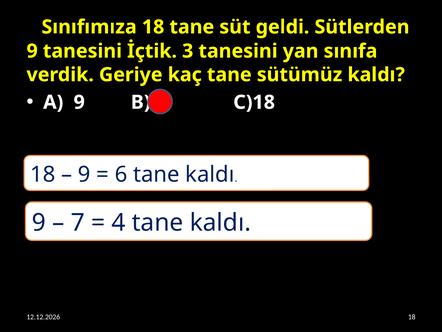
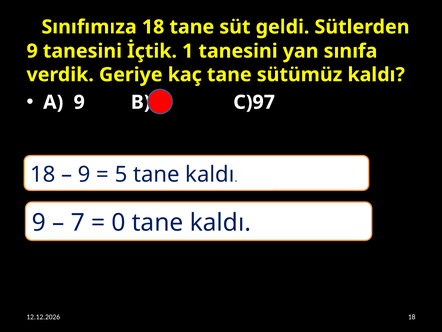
3: 3 -> 1
C)18: C)18 -> C)97
6: 6 -> 5
4: 4 -> 0
